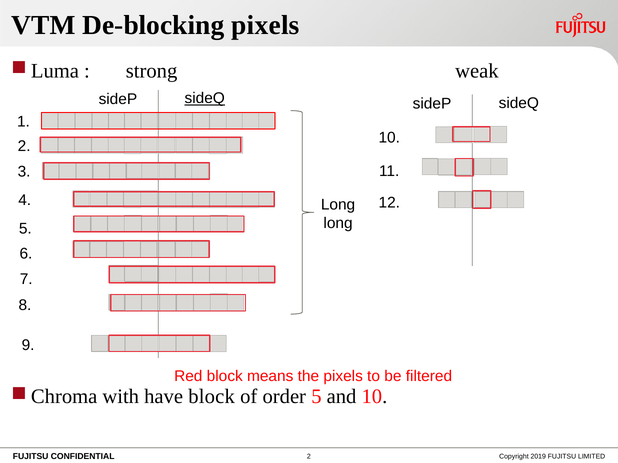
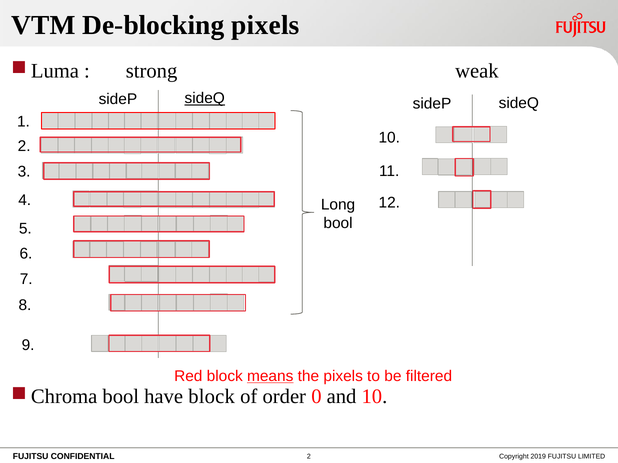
long at (338, 223): long -> bool
means underline: none -> present
with at (121, 397): with -> bool
order 5: 5 -> 0
